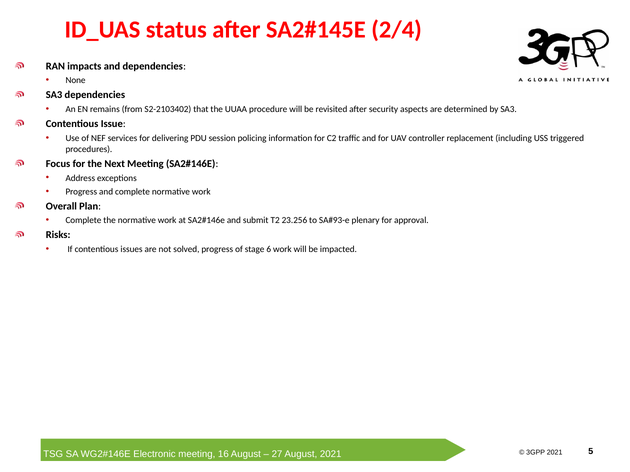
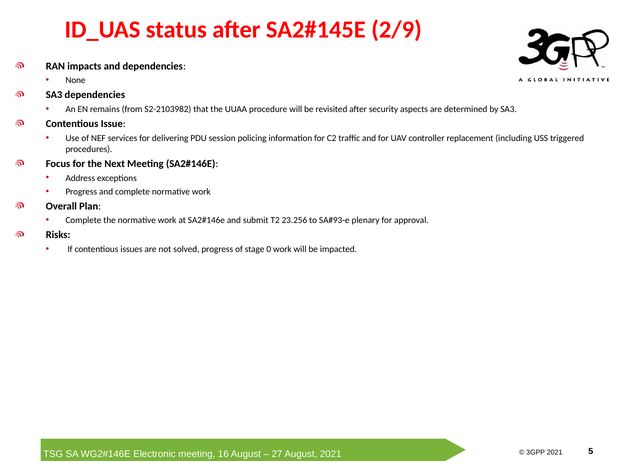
2/4: 2/4 -> 2/9
S2-2103402: S2-2103402 -> S2-2103982
6: 6 -> 0
